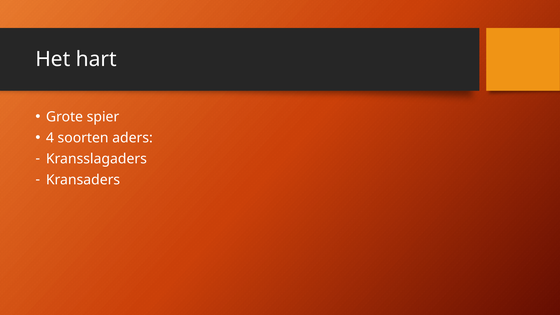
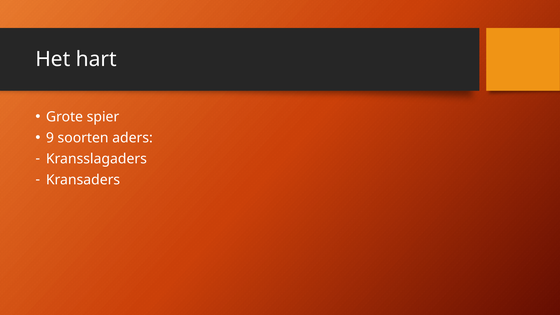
4: 4 -> 9
